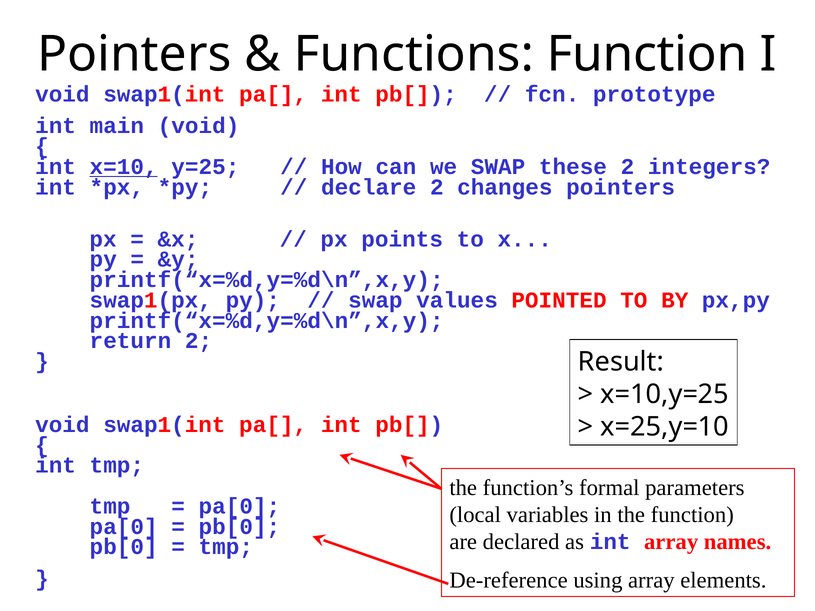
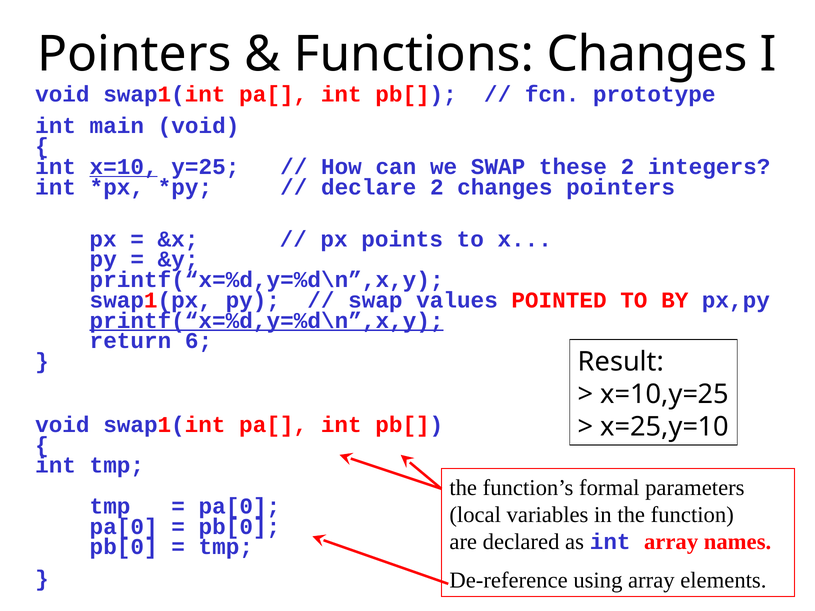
Functions Function: Function -> Changes
printf(“x=%d,y=%d\n”,x,y at (267, 321) underline: none -> present
return 2: 2 -> 6
